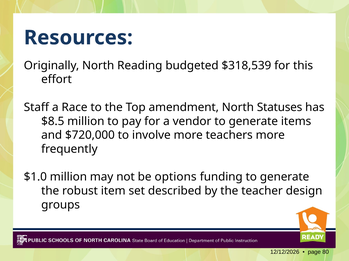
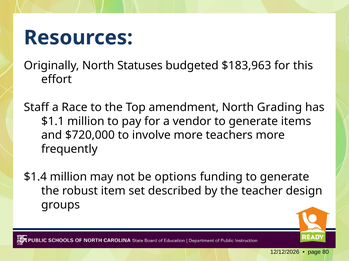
Reading: Reading -> Statuses
$318,539: $318,539 -> $183,963
Statuses: Statuses -> Grading
$8.5: $8.5 -> $1.1
$1.0: $1.0 -> $1.4
